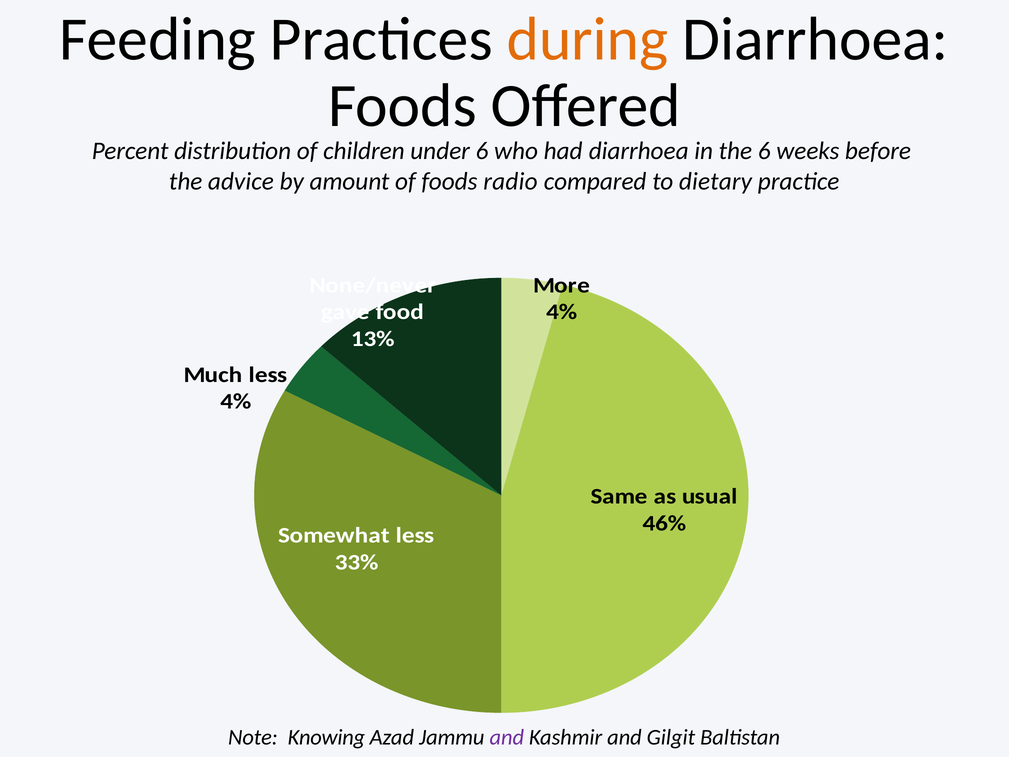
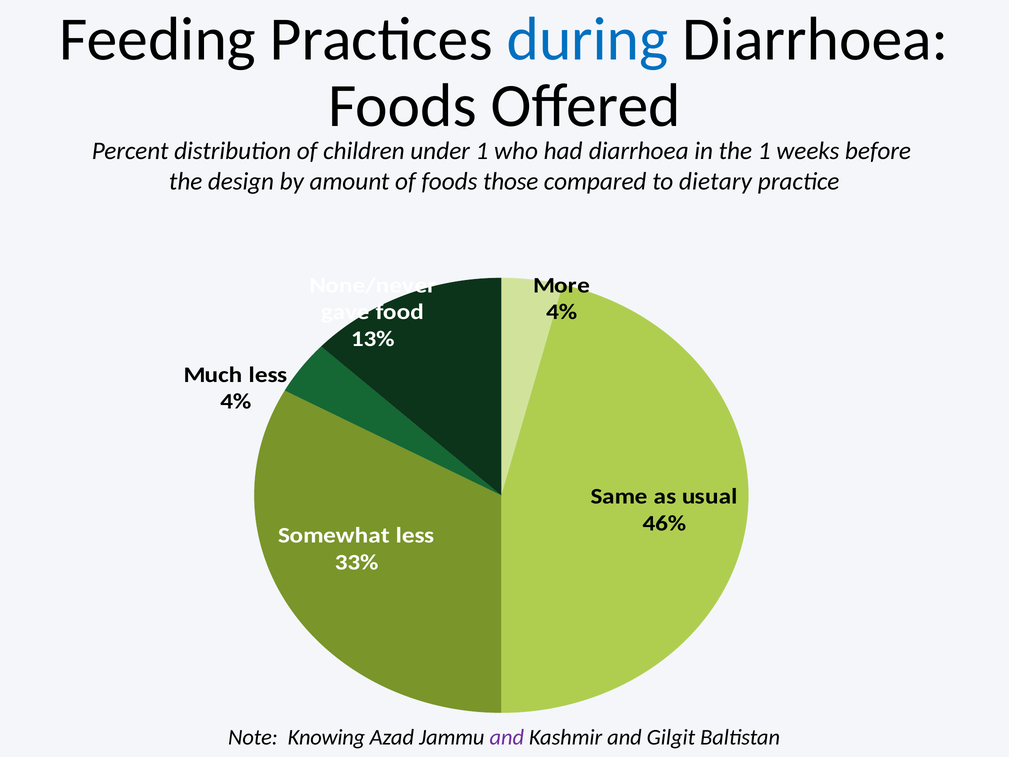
during colour: orange -> blue
under 6: 6 -> 1
the 6: 6 -> 1
advice: advice -> design
radio: radio -> those
